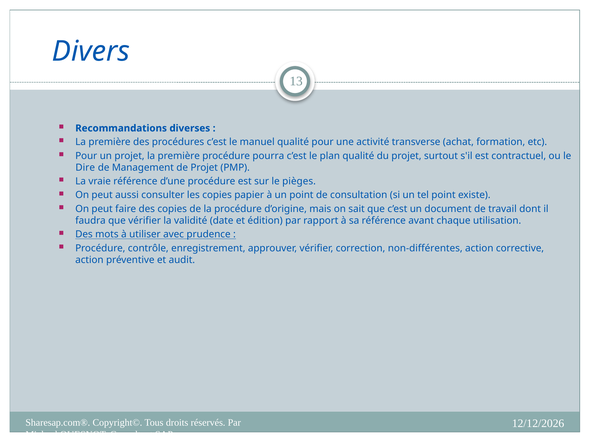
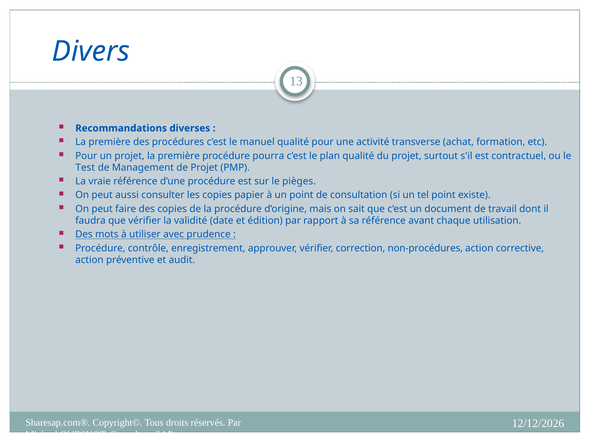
Dire: Dire -> Test
non-différentes: non-différentes -> non-procédures
